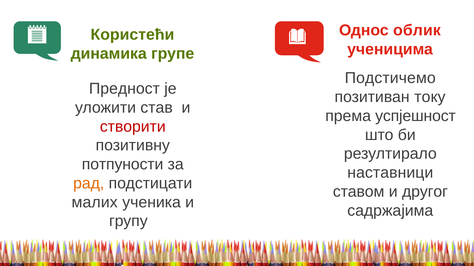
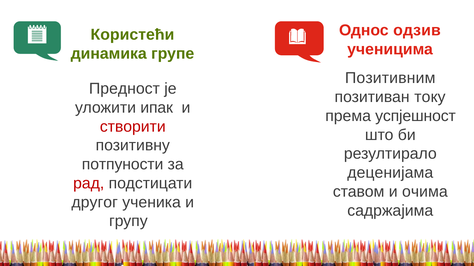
облик: облик -> одзив
Подстичемо: Подстичемо -> Позитивним
став: став -> ипак
наставници: наставници -> деценијама
рад colour: orange -> red
другог: другог -> очима
малих: малих -> другог
